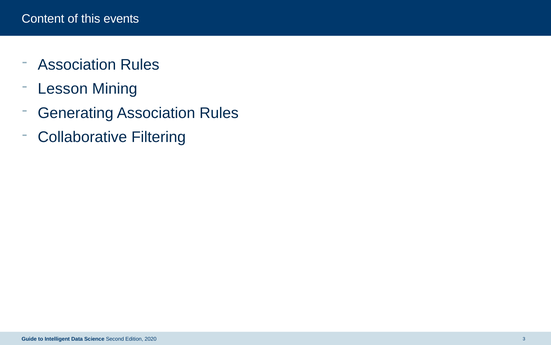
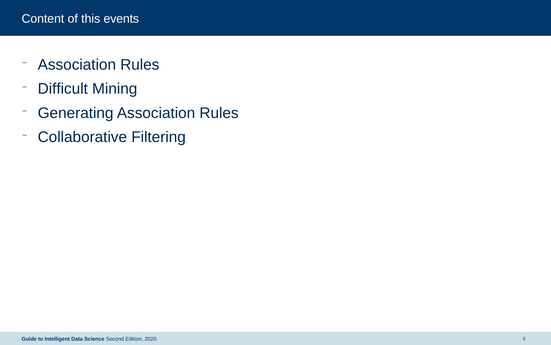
Lesson: Lesson -> Difficult
